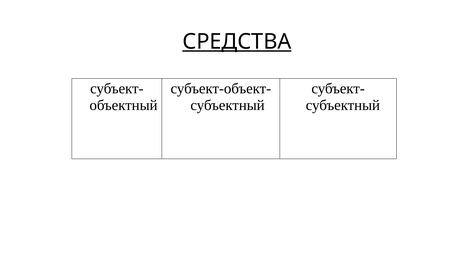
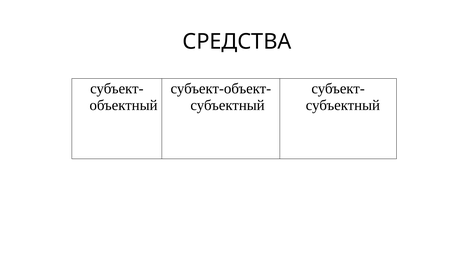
СРЕДСТВА underline: present -> none
